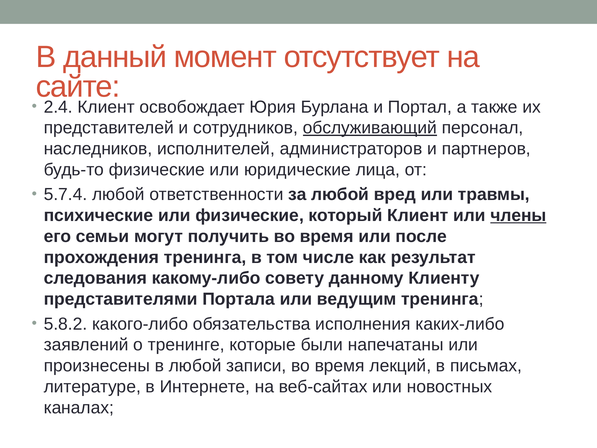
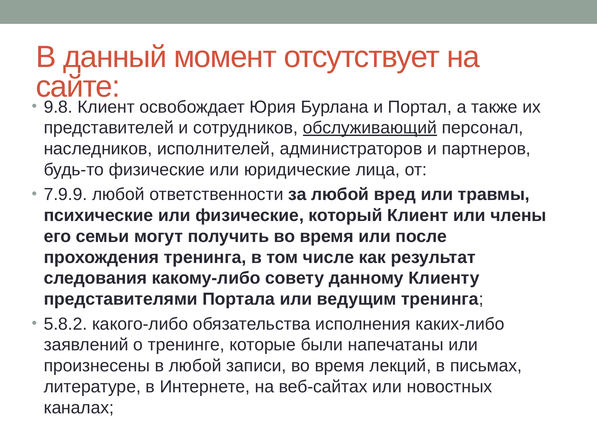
2.4: 2.4 -> 9.8
5.7.4: 5.7.4 -> 7.9.9
члены underline: present -> none
